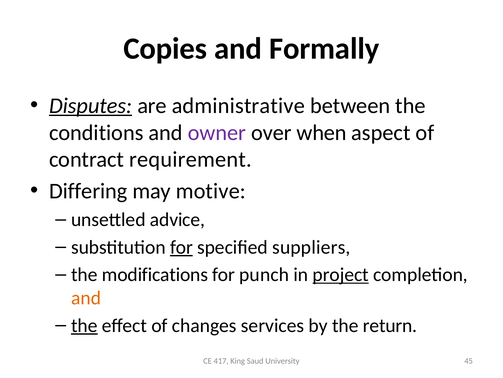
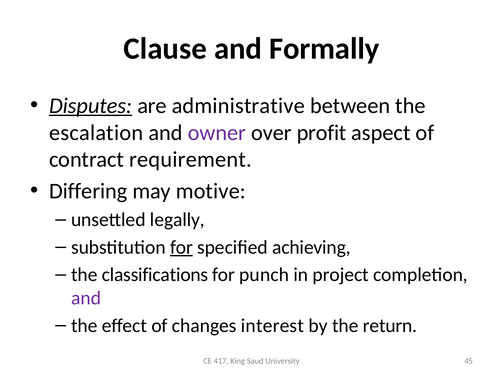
Copies: Copies -> Clause
conditions: conditions -> escalation
when: when -> profit
advice: advice -> legally
suppliers: suppliers -> achieving
modifications: modifications -> classifications
project underline: present -> none
and at (86, 298) colour: orange -> purple
the at (84, 325) underline: present -> none
services: services -> interest
